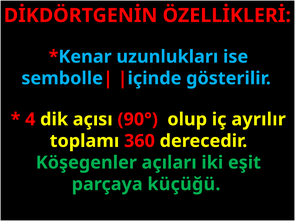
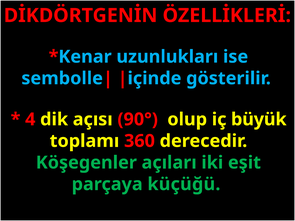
ayrılır: ayrılır -> büyük
